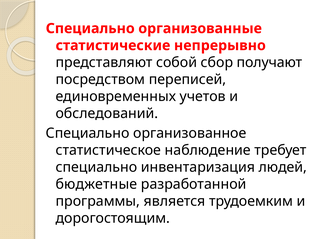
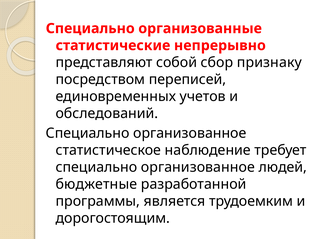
получают: получают -> признаку
инвентаризация at (198, 167): инвентаризация -> организованное
